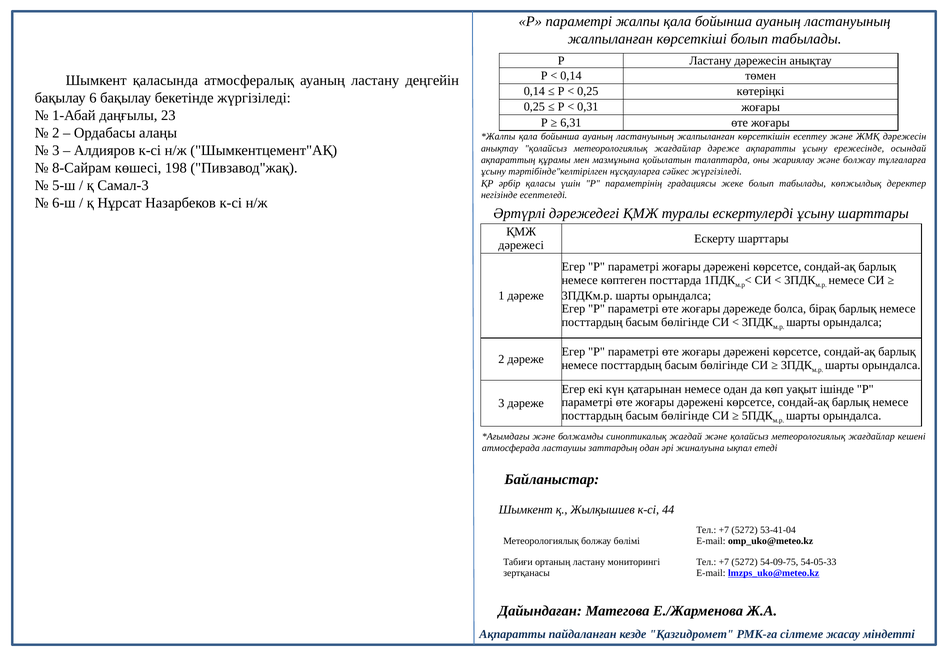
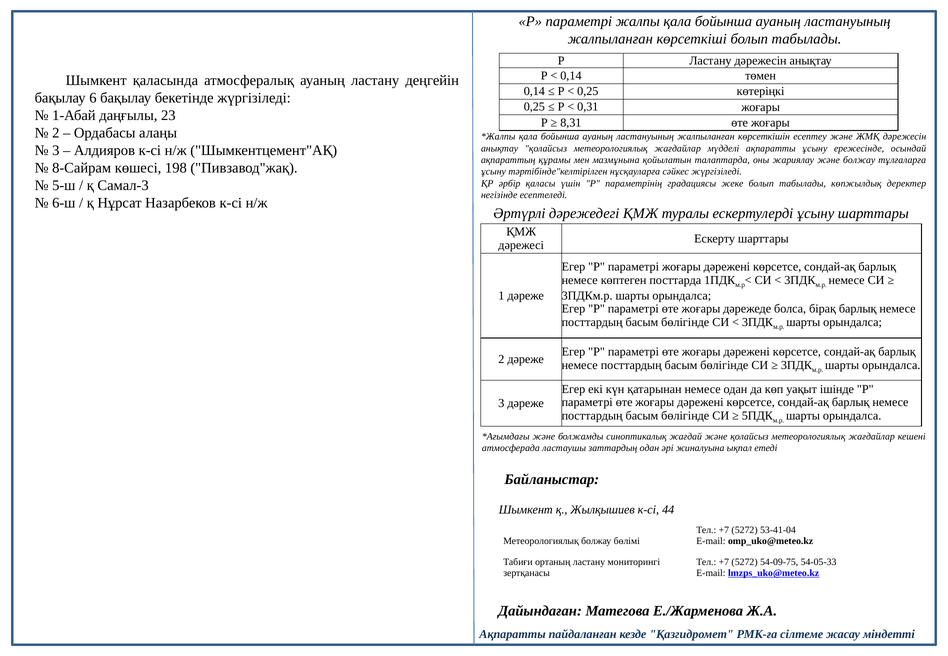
6,31: 6,31 -> 8,31
жағдайлар дәреже: дәреже -> мүдделі
